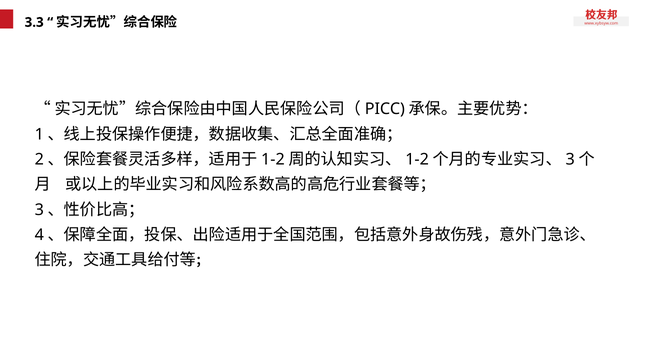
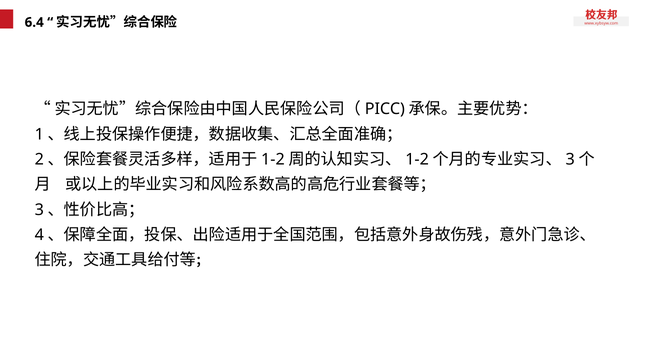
3.3: 3.3 -> 6.4
